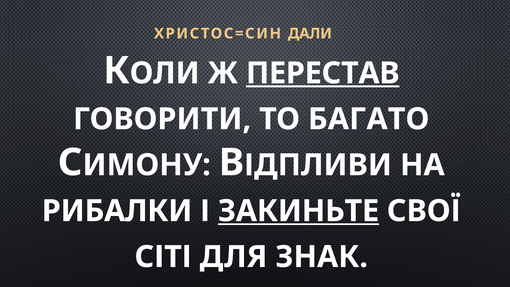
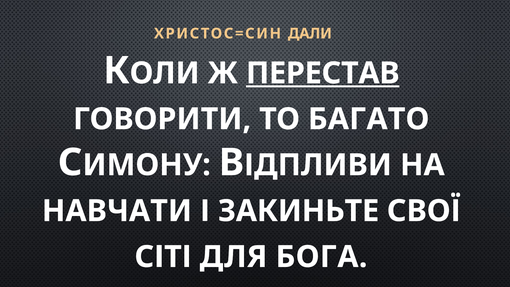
РИБАЛКИ: РИБАЛКИ -> НАВЧАТИ
ЗАКИНЬТЕ underline: present -> none
ЗНАК: ЗНАК -> БОГА
